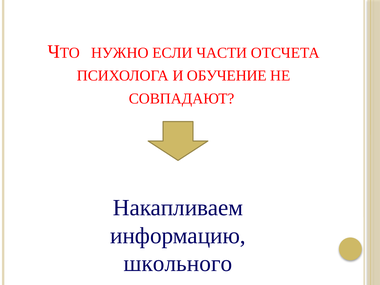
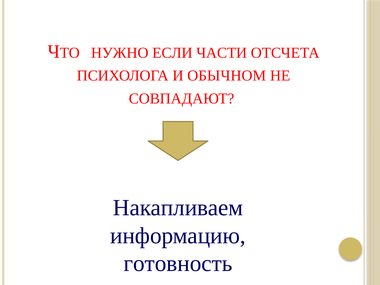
ОБУЧЕНИЕ: ОБУЧЕНИЕ -> ОБЫЧНОМ
школьного: школьного -> готовность
